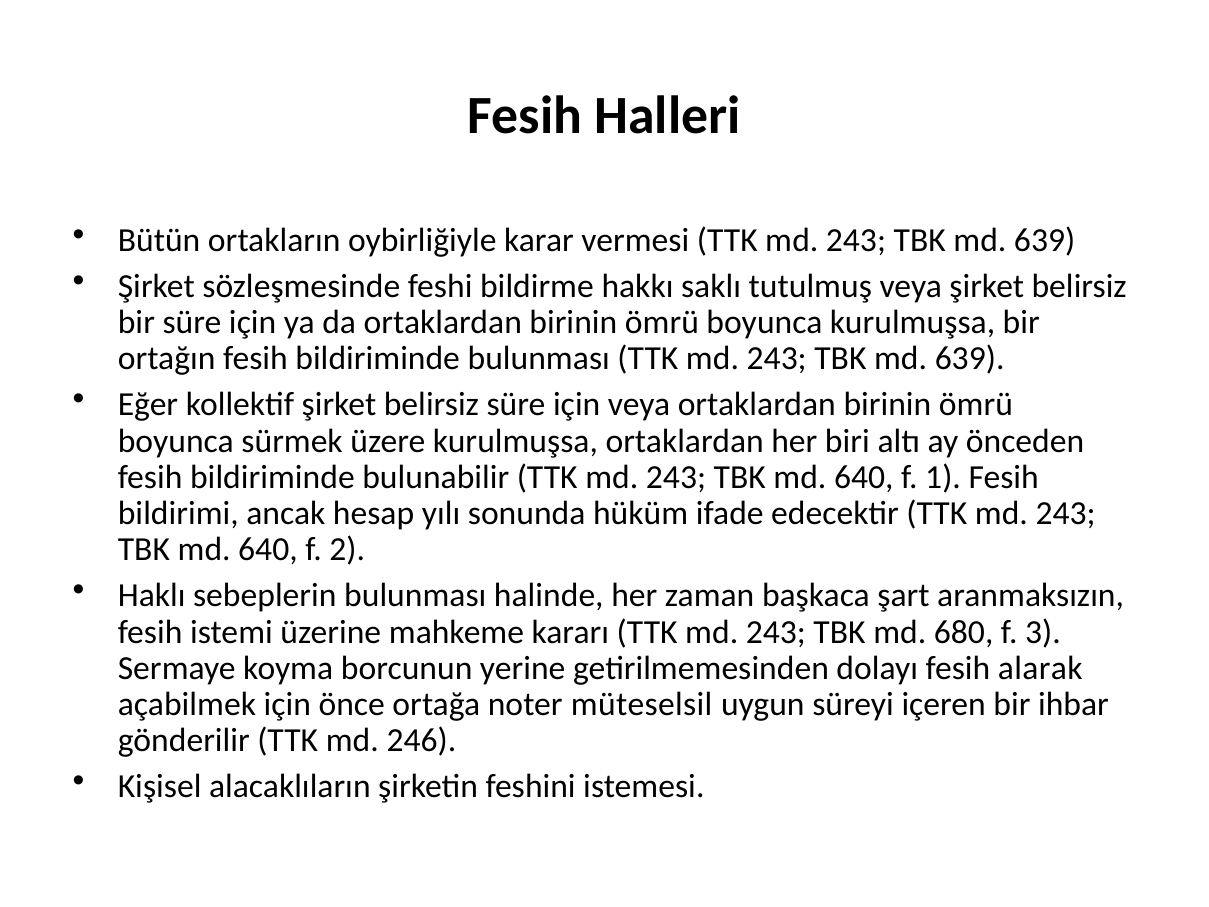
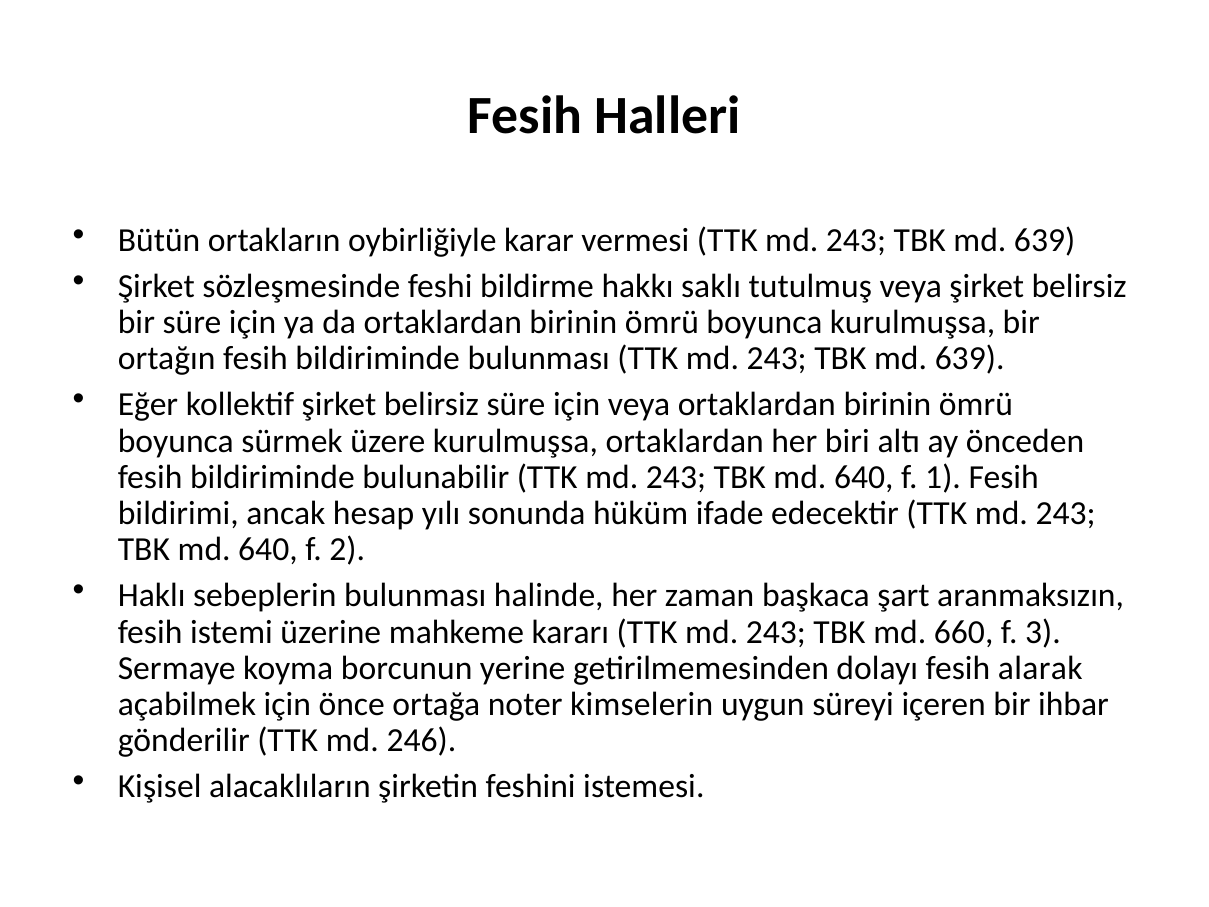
680: 680 -> 660
müteselsil: müteselsil -> kimselerin
